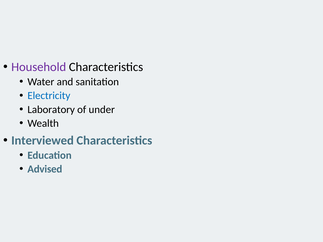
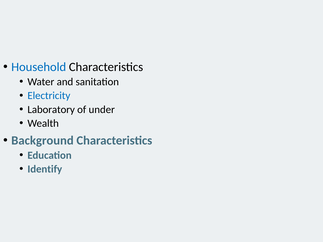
Household colour: purple -> blue
Interviewed: Interviewed -> Background
Advised: Advised -> Identify
